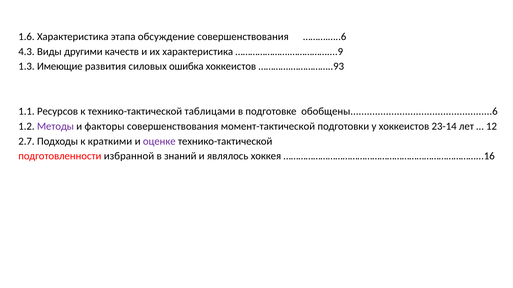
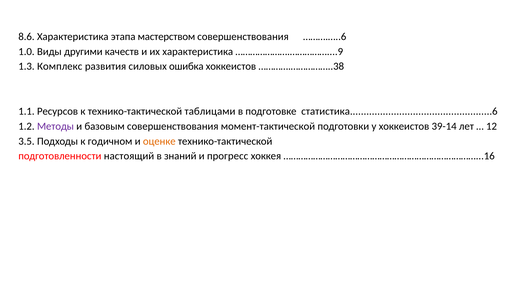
1.6: 1.6 -> 8.6
обсуждение: обсуждение -> мастерством
4.3: 4.3 -> 1.0
Имеющие: Имеющие -> Комплекс
………….……………..93: ………….……………..93 -> ………….……………..38
обобщены....................................................6: обобщены....................................................6 -> статистика....................................................6
факторы: факторы -> базовым
23-14: 23-14 -> 39-14
2.7: 2.7 -> 3.5
краткими: краткими -> годичном
оценке colour: purple -> orange
избранной: избранной -> настоящий
являлось: являлось -> прогресс
